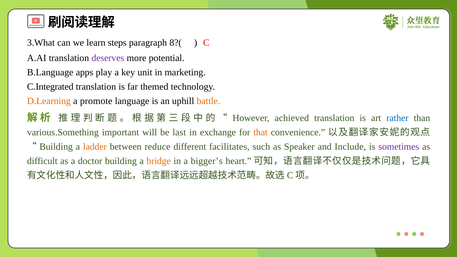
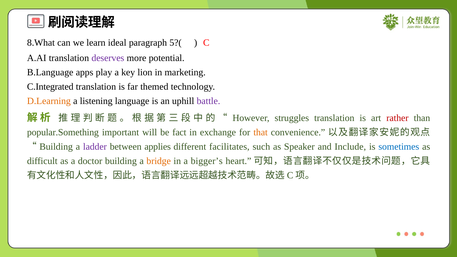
3.What: 3.What -> 8.What
steps: steps -> ideal
8?(: 8?( -> 5?(
unit: unit -> lion
promote: promote -> listening
battle colour: orange -> purple
achieved: achieved -> struggles
rather colour: blue -> red
various.Something: various.Something -> popular.Something
last: last -> fact
ladder colour: orange -> purple
reduce: reduce -> applies
sometimes colour: purple -> blue
